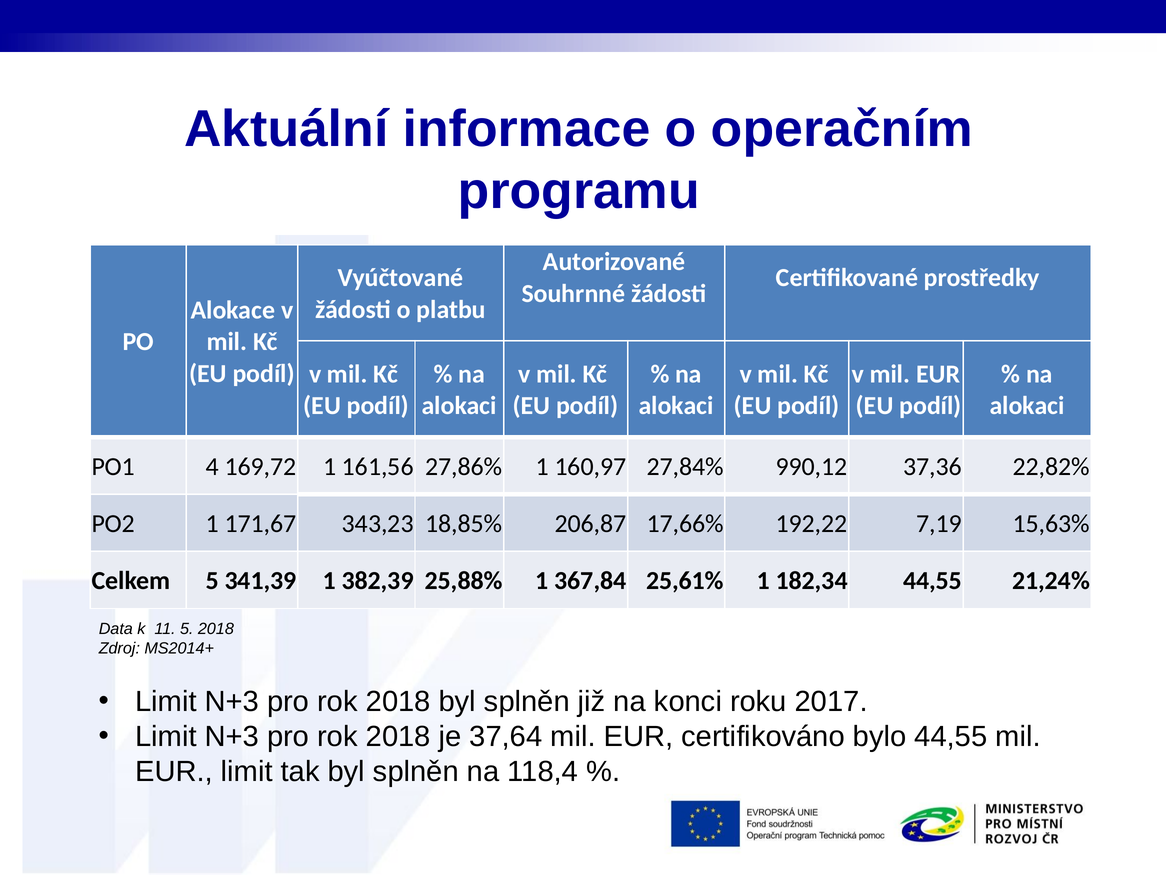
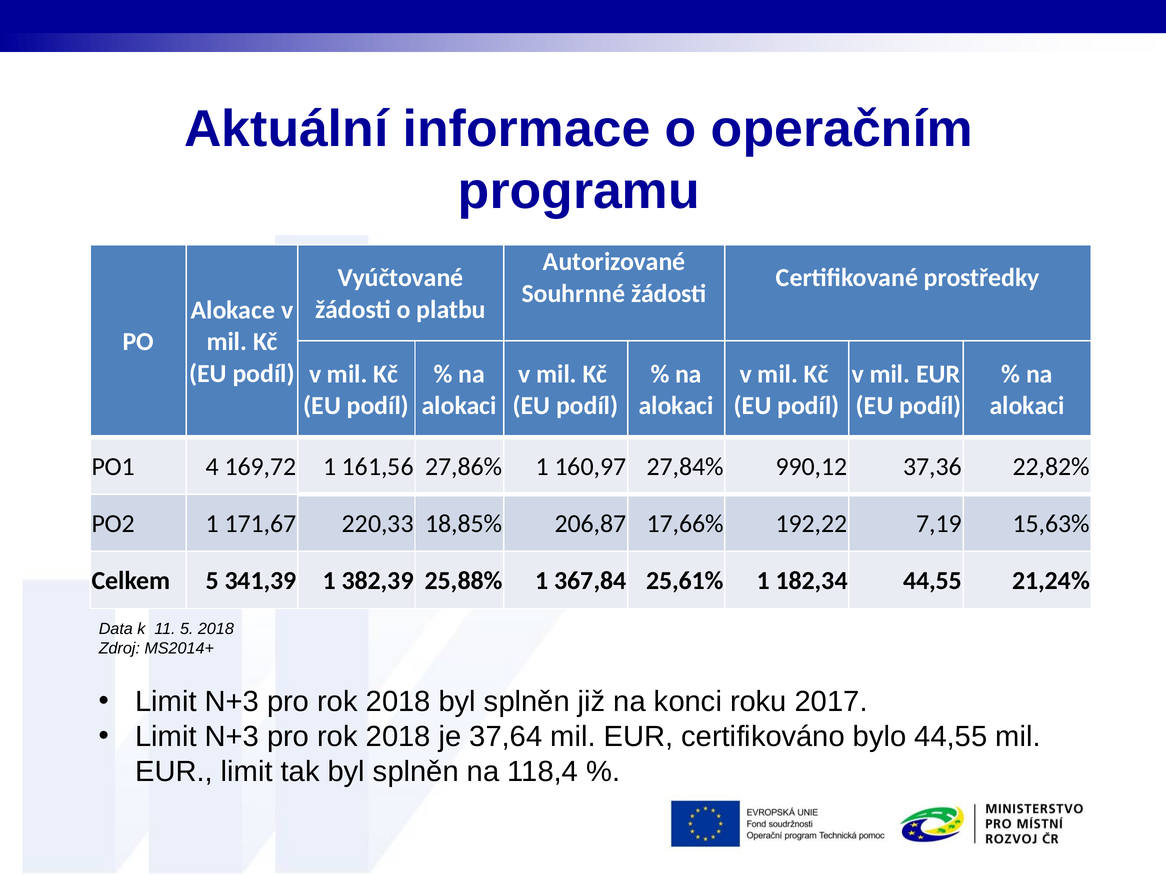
343,23: 343,23 -> 220,33
